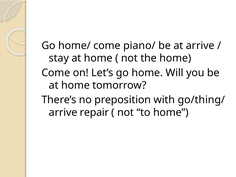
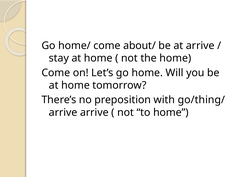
piano/: piano/ -> about/
arrive repair: repair -> arrive
